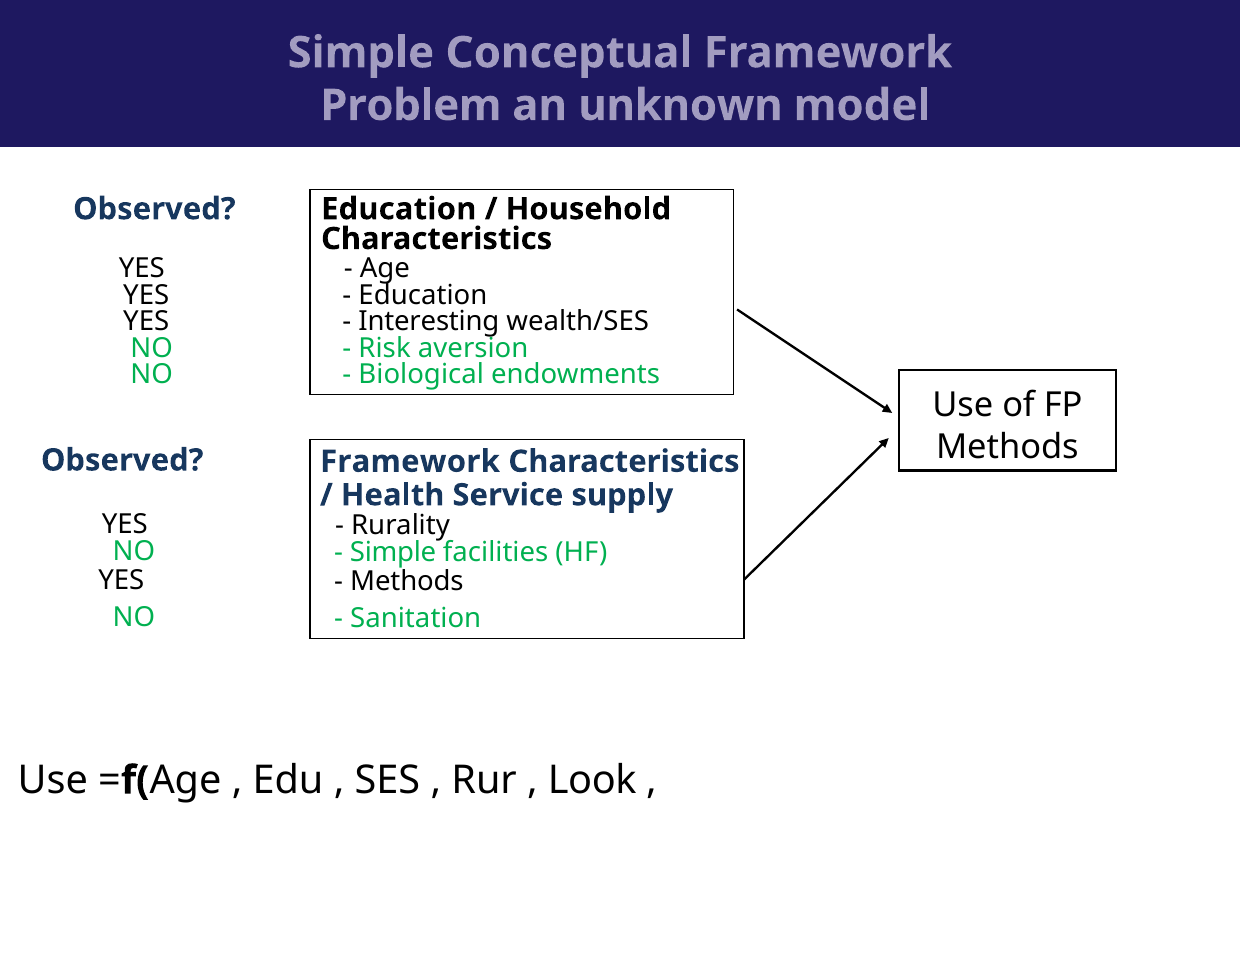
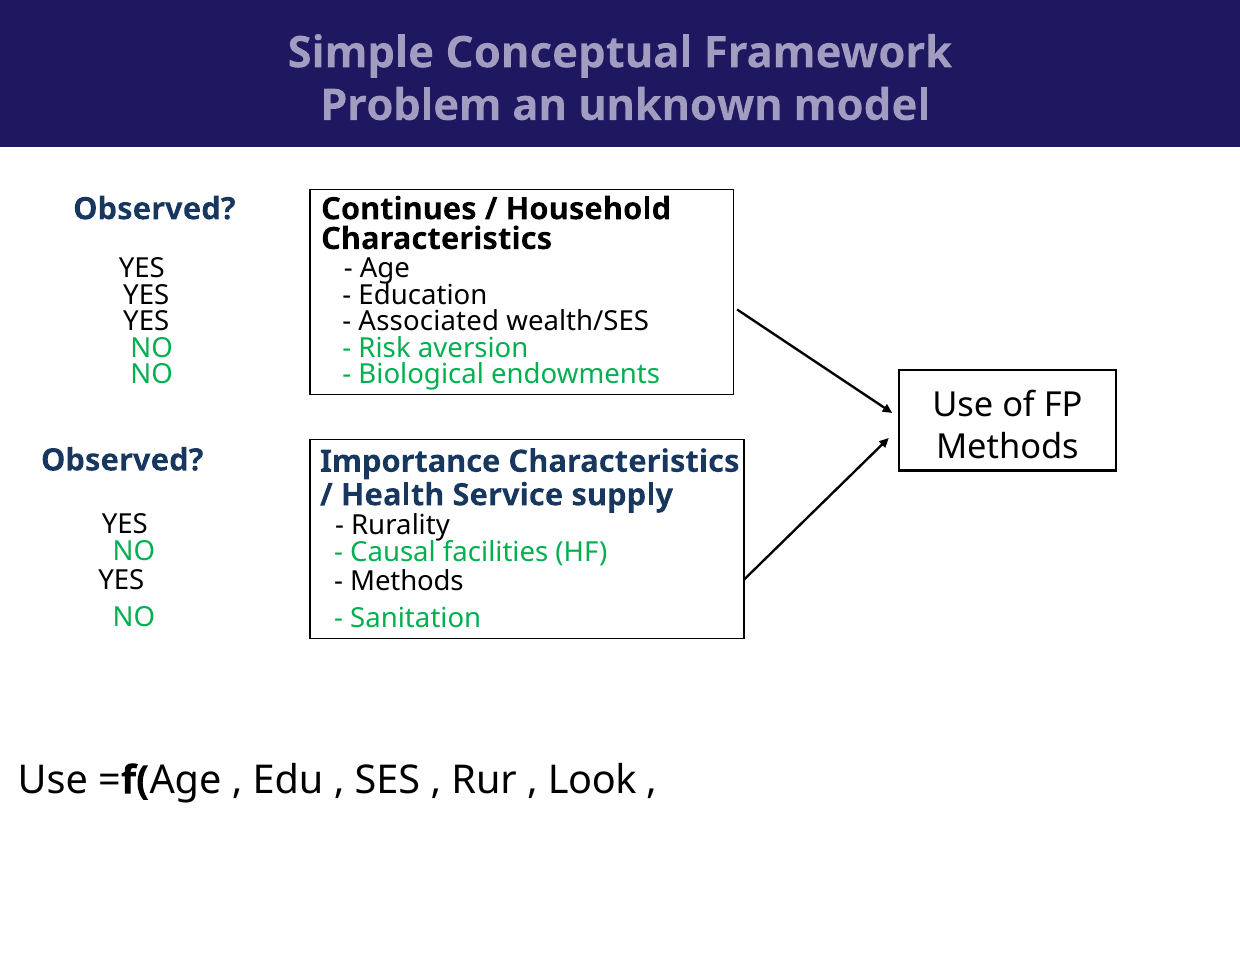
Education at (399, 209): Education -> Continues
Interesting: Interesting -> Associated
Framework at (410, 461): Framework -> Importance
Simple at (393, 552): Simple -> Causal
